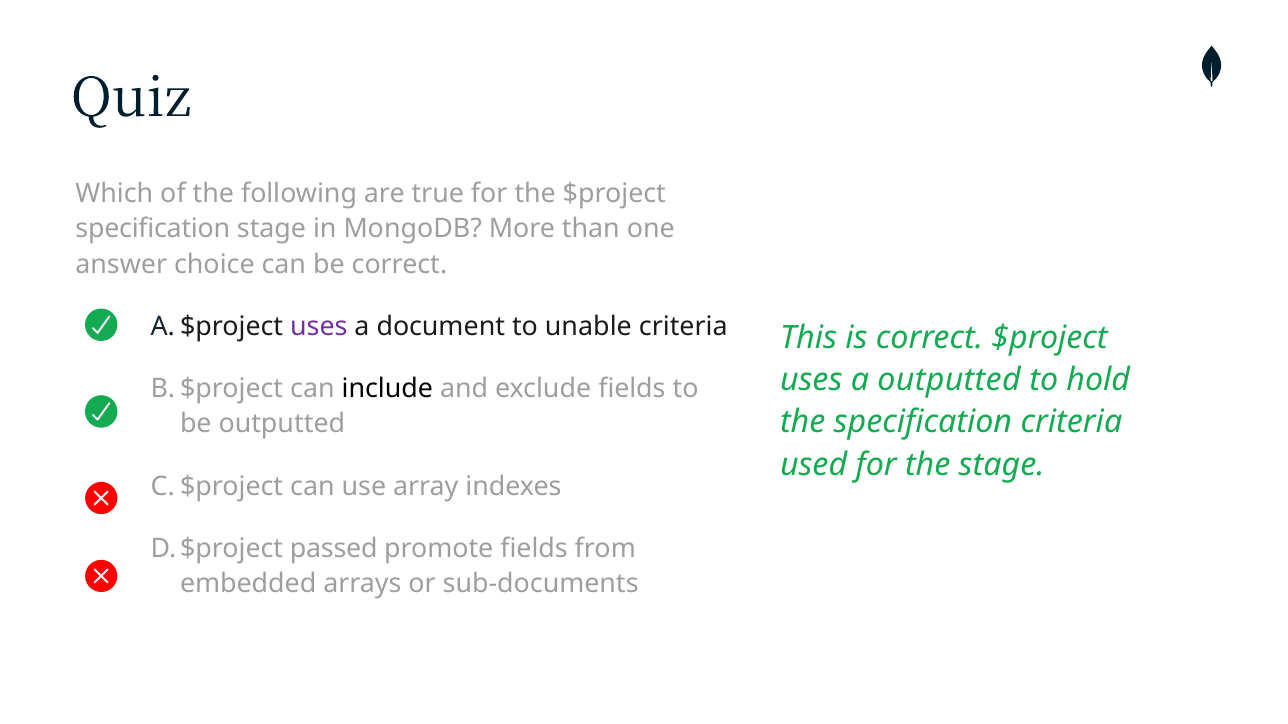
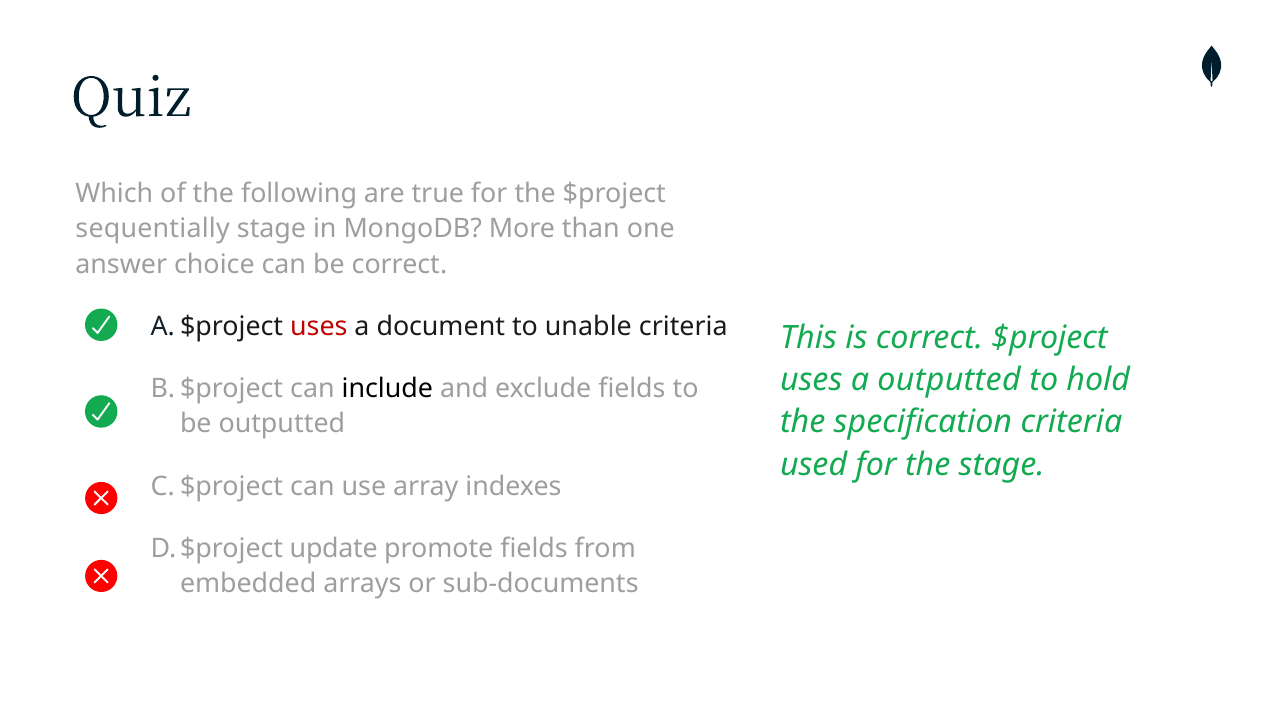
specification at (153, 229): specification -> sequentially
uses at (319, 327) colour: purple -> red
passed: passed -> update
